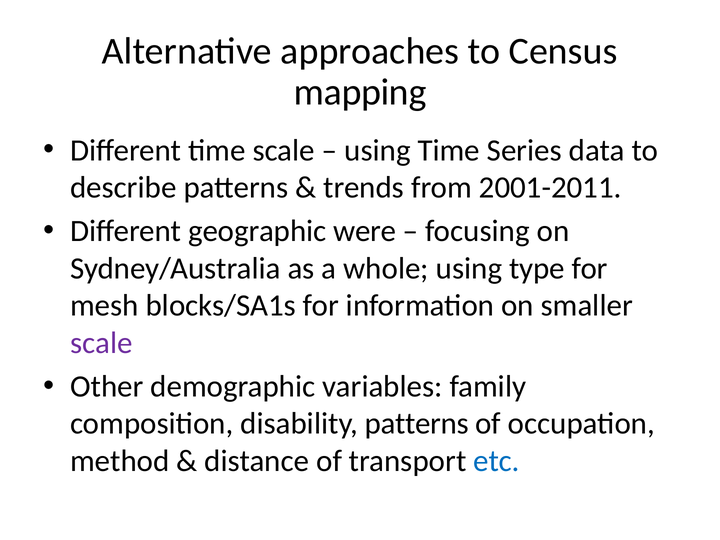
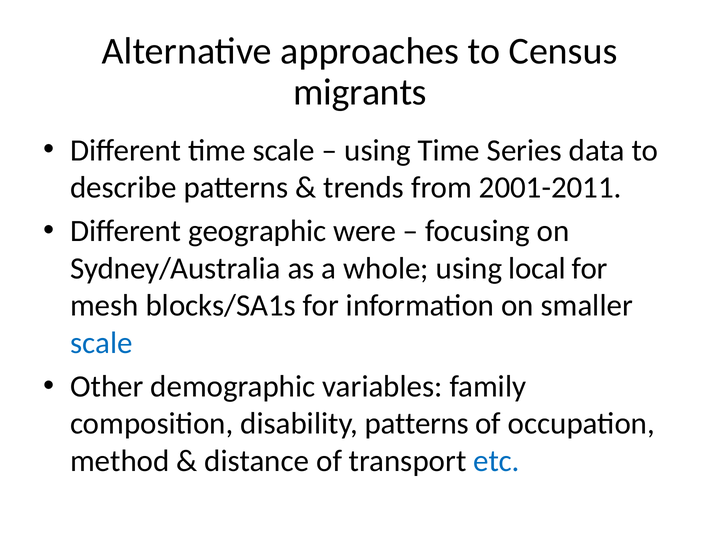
mapping: mapping -> migrants
type: type -> local
scale at (101, 343) colour: purple -> blue
